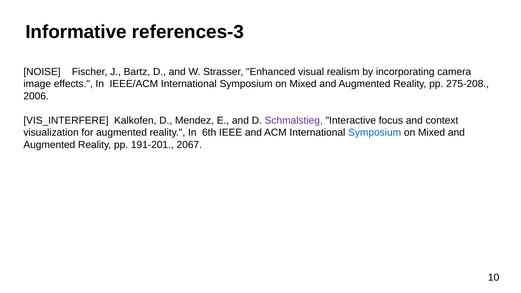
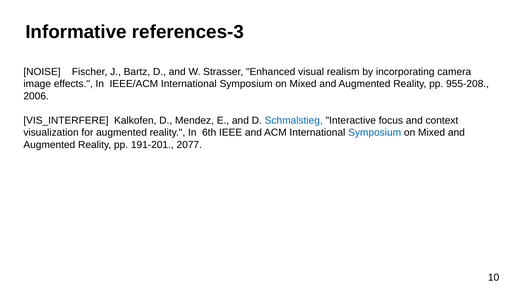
275-208: 275-208 -> 955-208
Schmalstieg colour: purple -> blue
2067: 2067 -> 2077
